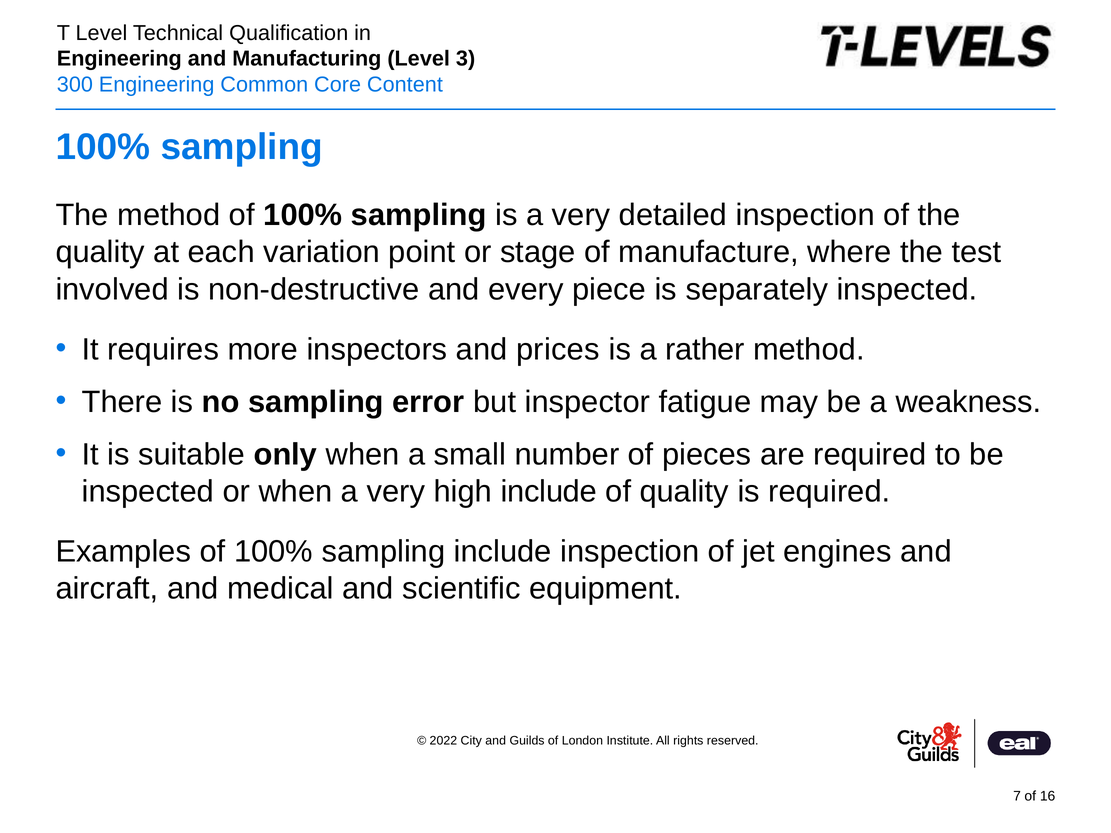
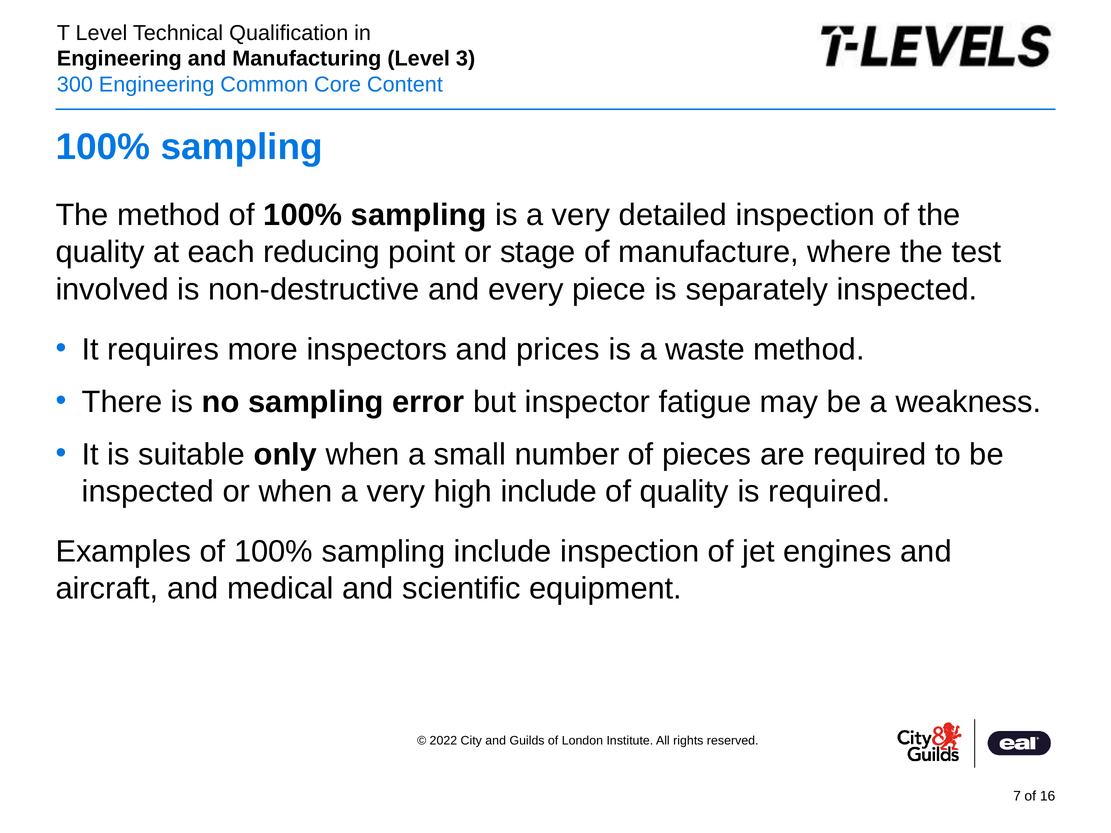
variation: variation -> reducing
rather: rather -> waste
